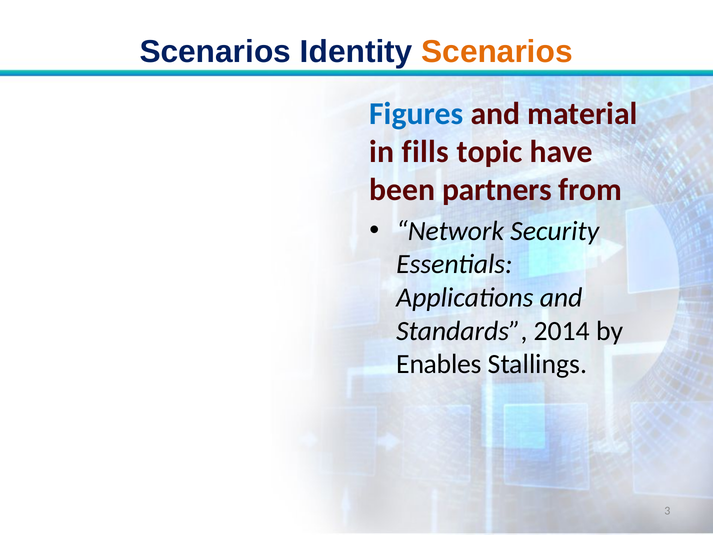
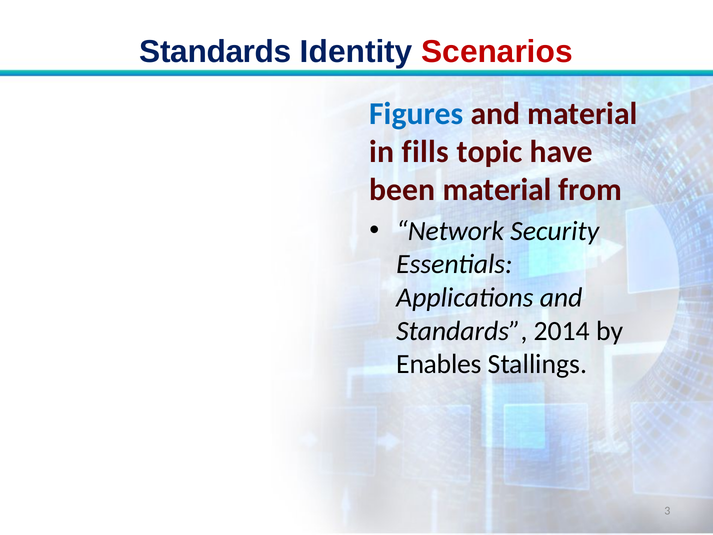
Scenarios at (215, 52): Scenarios -> Standards
Scenarios at (497, 52) colour: orange -> red
been partners: partners -> material
